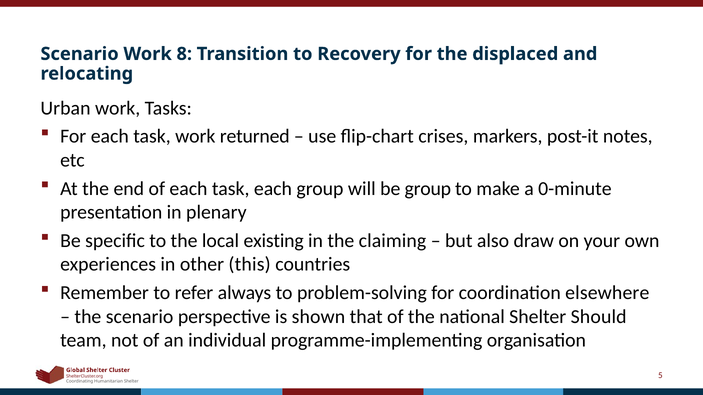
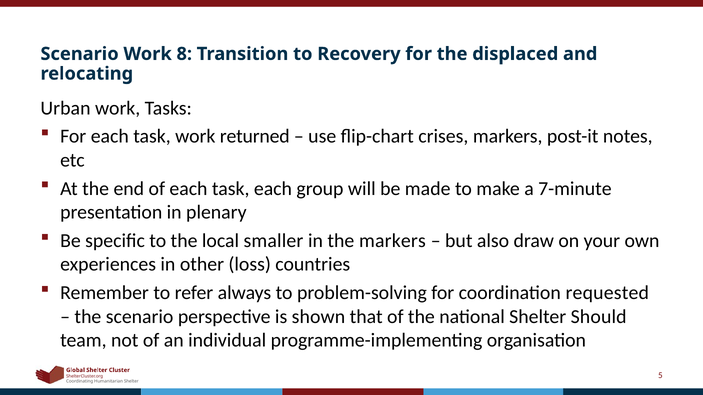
be group: group -> made
0-minute: 0-minute -> 7-minute
existing: existing -> smaller
the claiming: claiming -> markers
this: this -> loss
elsewhere: elsewhere -> requested
